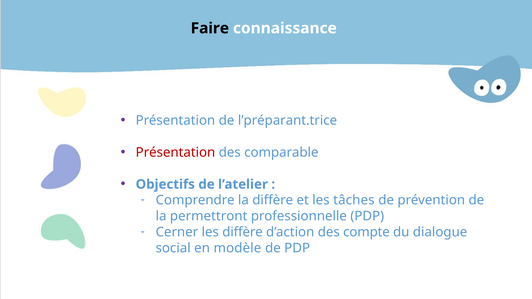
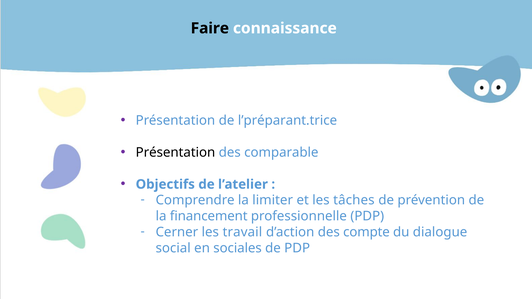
Présentation at (175, 153) colour: red -> black
la diffère: diffère -> limiter
permettront: permettront -> financement
les diffère: diffère -> travail
modèle: modèle -> sociales
